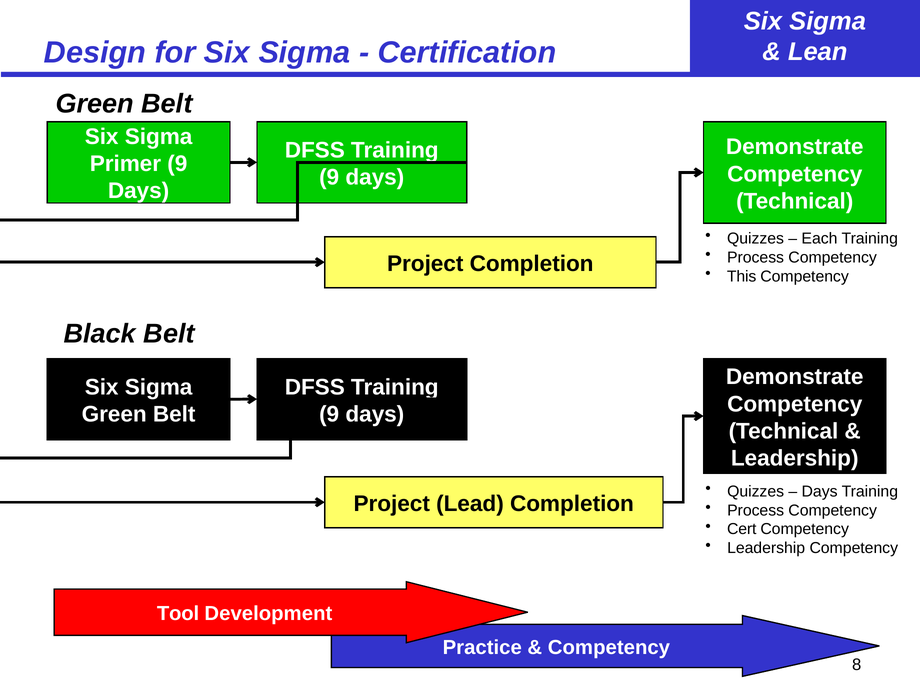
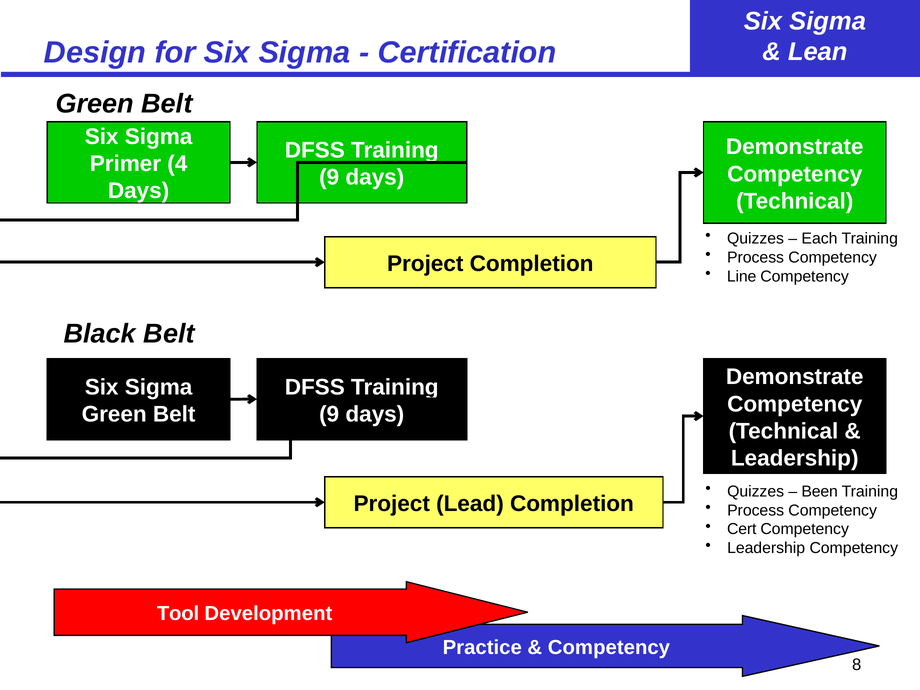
Primer 9: 9 -> 4
This: This -> Line
Days at (820, 491): Days -> Been
